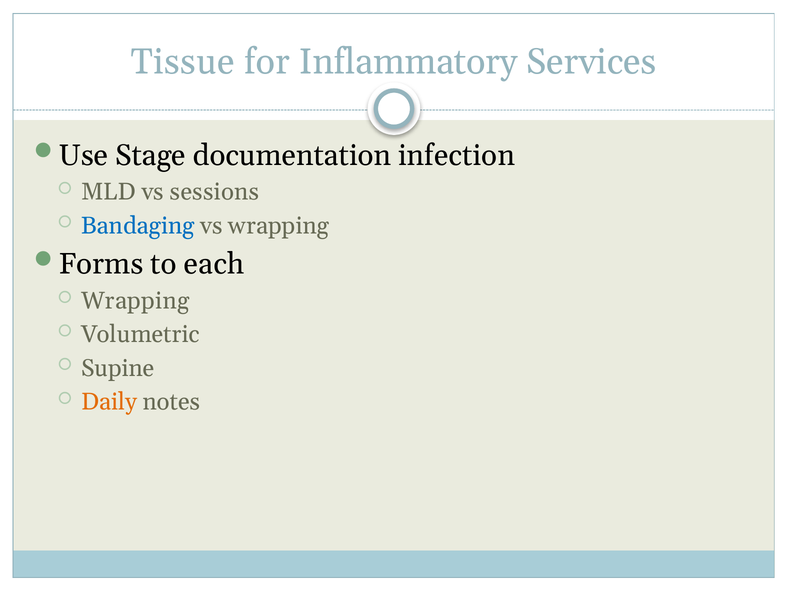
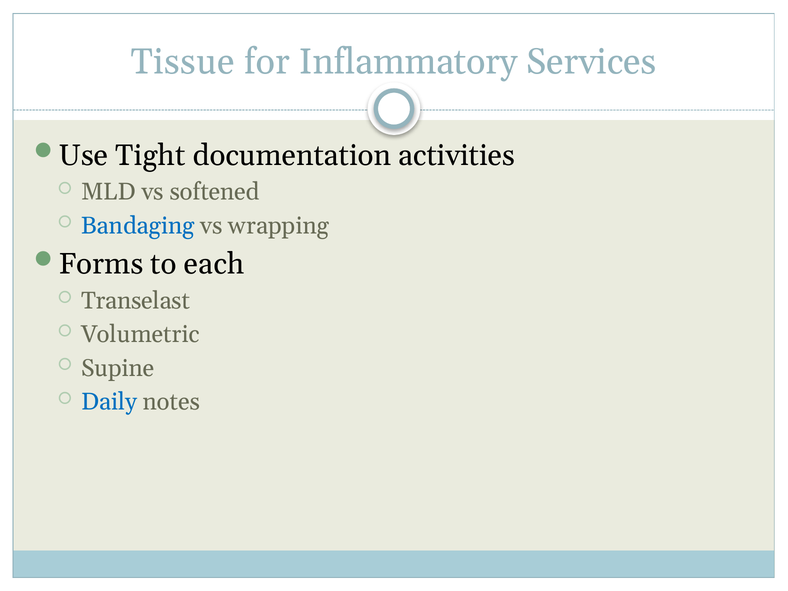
Stage: Stage -> Tight
infection: infection -> activities
sessions: sessions -> softened
Wrapping at (135, 301): Wrapping -> Transelast
Daily colour: orange -> blue
